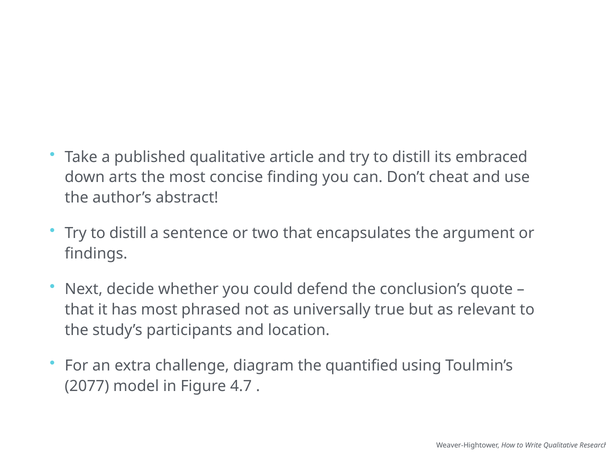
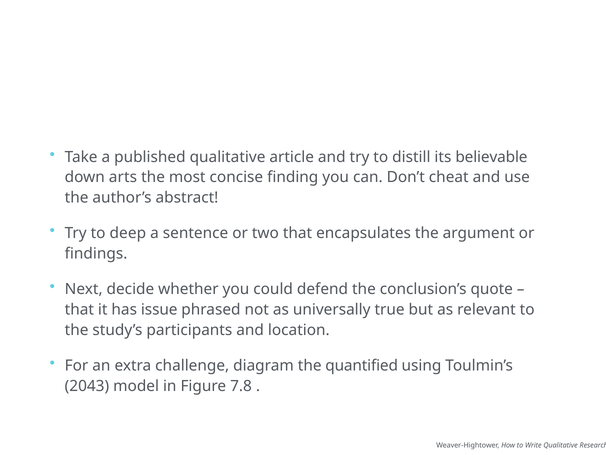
embraced: embraced -> believable
distill at (128, 233): distill -> deep
has most: most -> issue
2077: 2077 -> 2043
4.7: 4.7 -> 7.8
